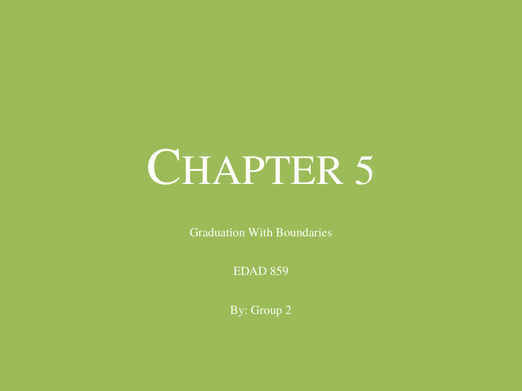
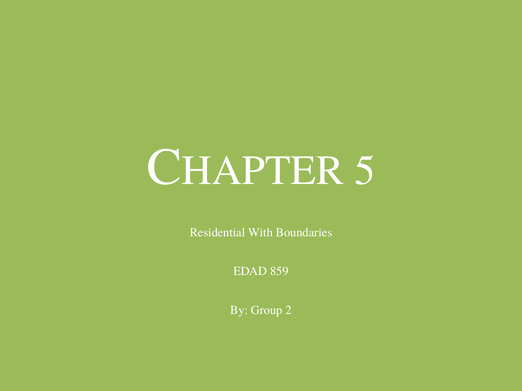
Graduation: Graduation -> Residential
